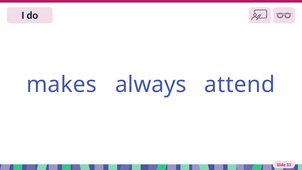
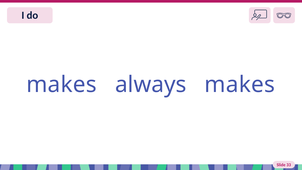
always attend: attend -> makes
